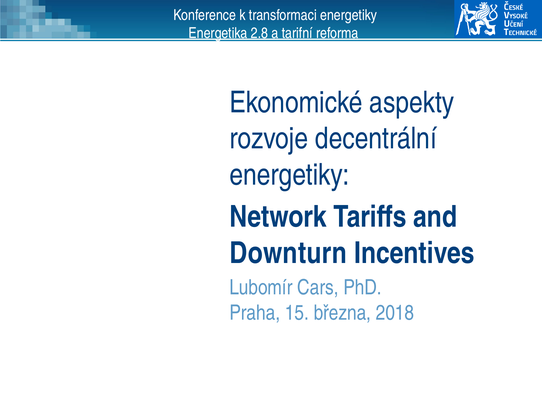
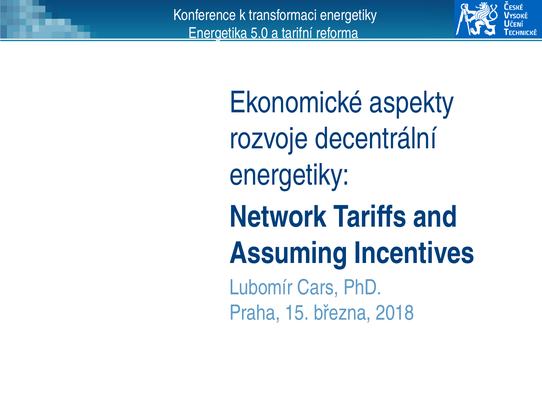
2.8: 2.8 -> 5.0
Downturn: Downturn -> Assuming
